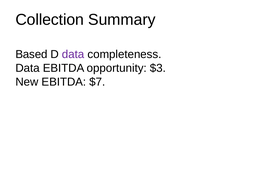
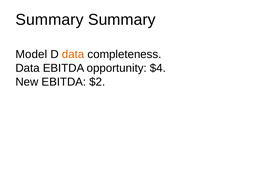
Collection at (50, 20): Collection -> Summary
Based: Based -> Model
data at (73, 54) colour: purple -> orange
$3: $3 -> $4
$7: $7 -> $2
